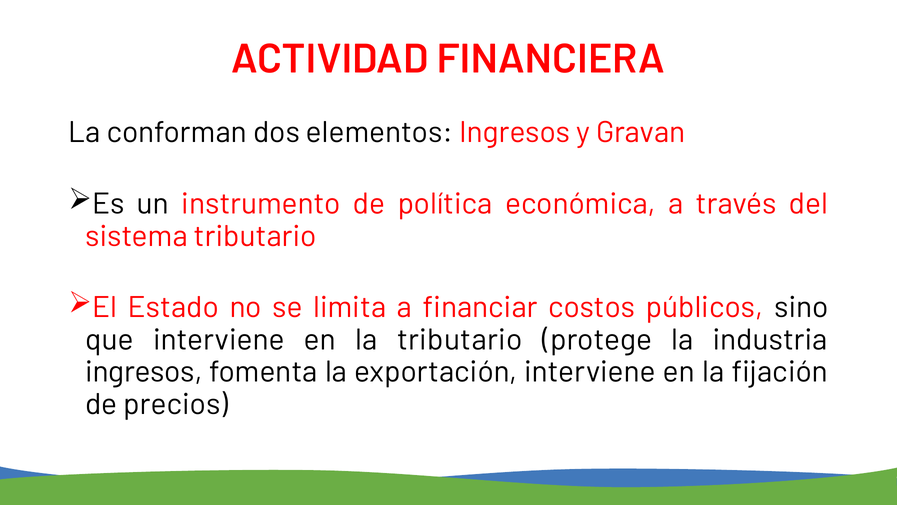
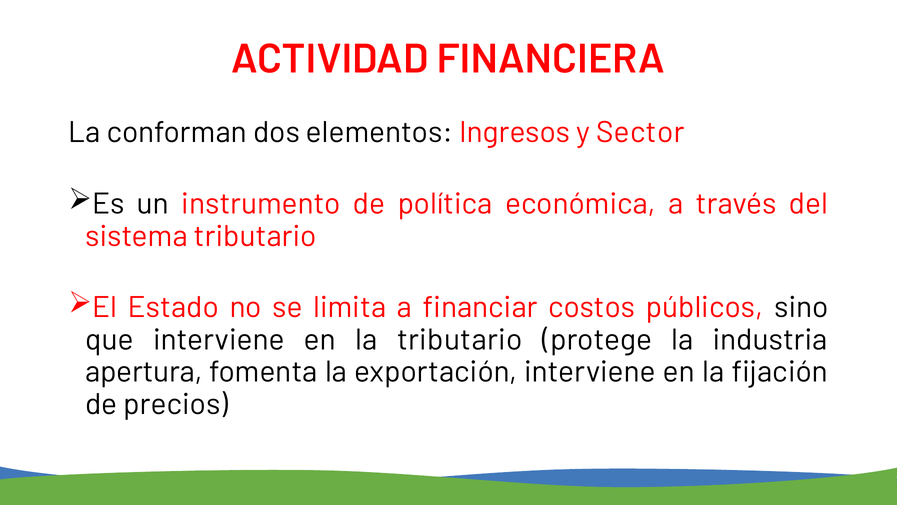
Gravan: Gravan -> Sector
ingresos at (144, 372): ingresos -> apertura
